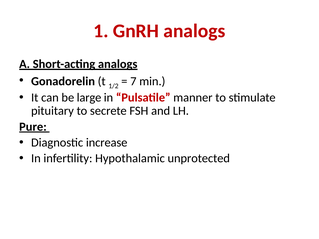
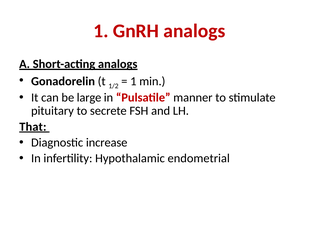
7 at (133, 81): 7 -> 1
Pure: Pure -> That
unprotected: unprotected -> endometrial
